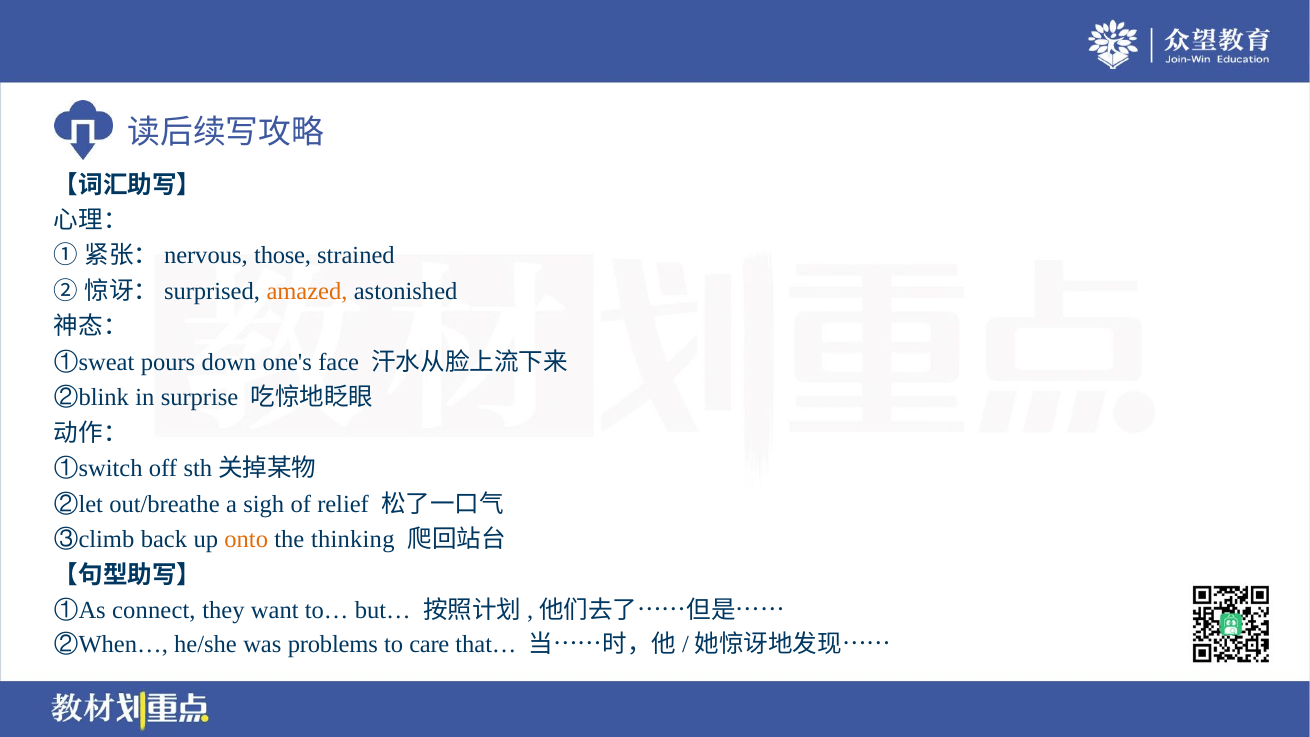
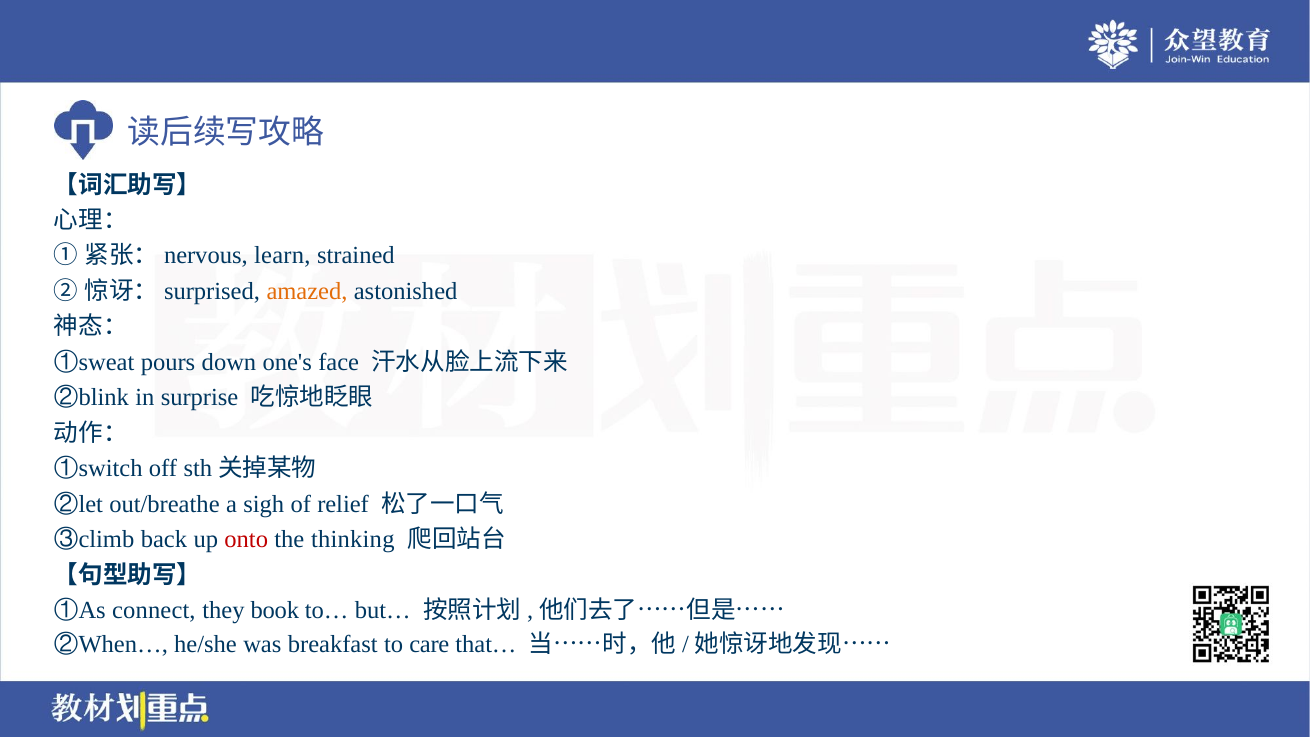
those: those -> learn
onto colour: orange -> red
want: want -> book
problems: problems -> breakfast
